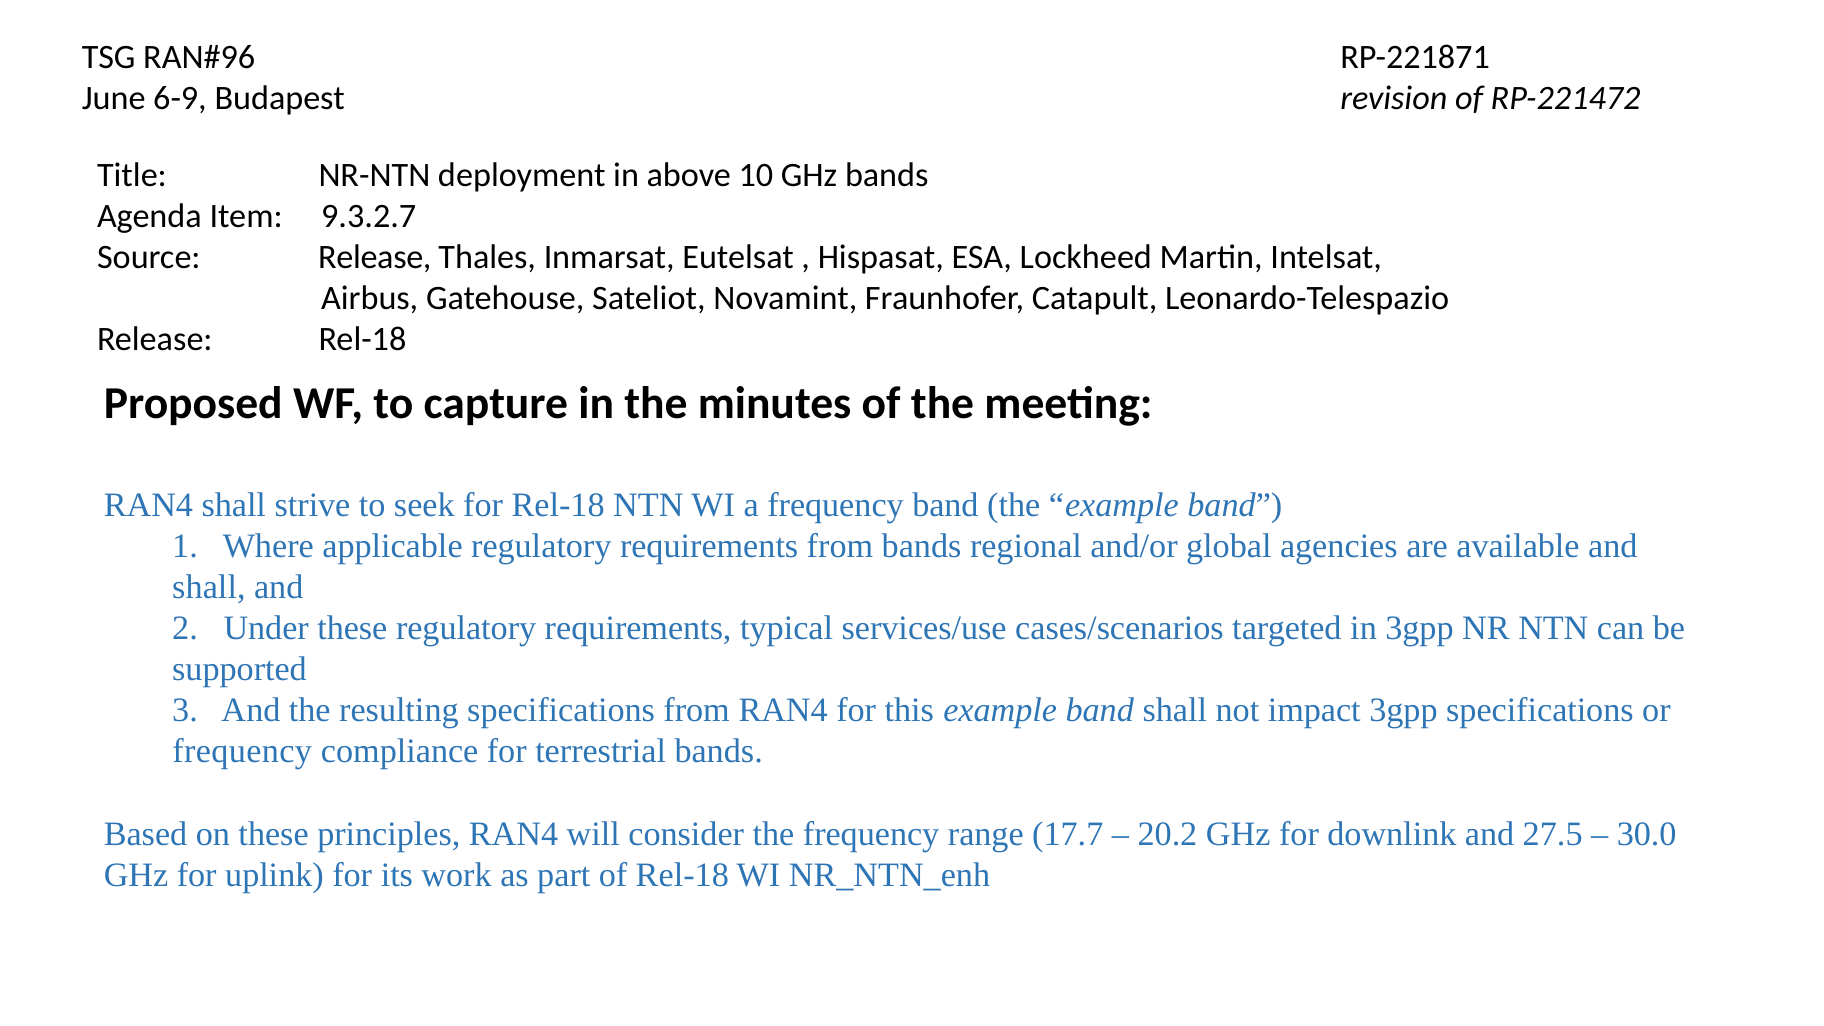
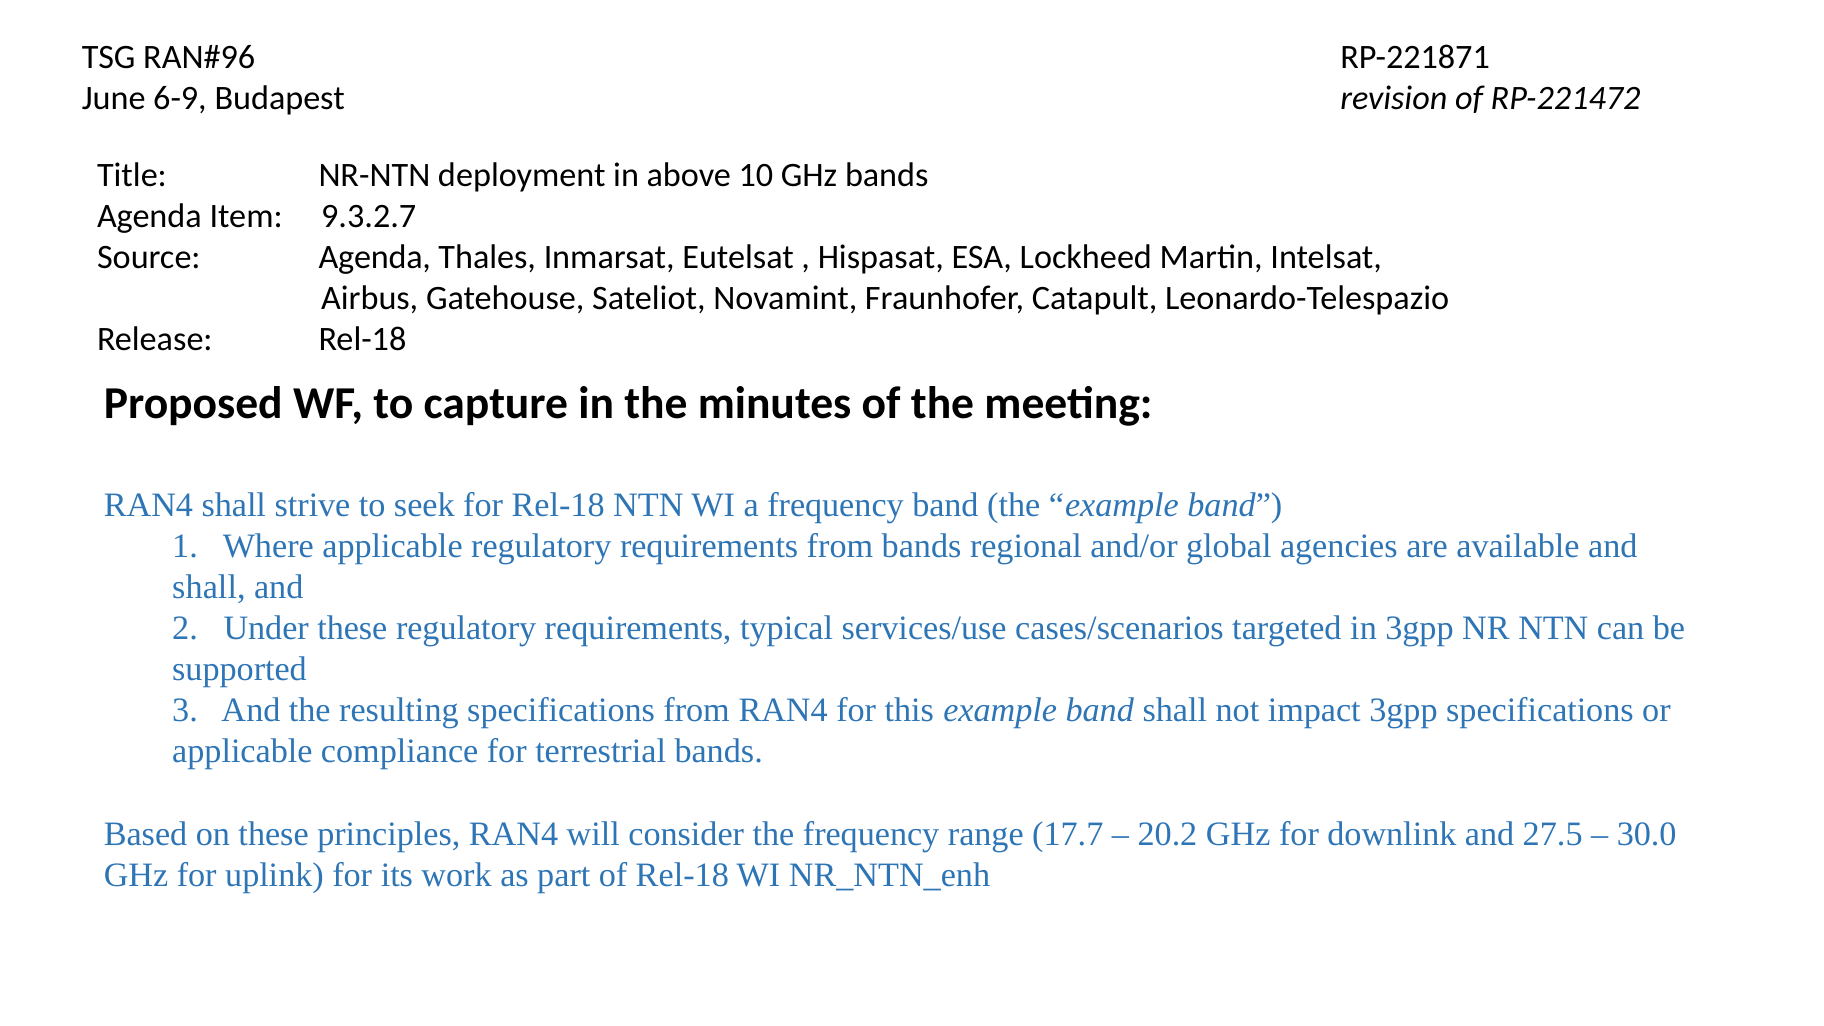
Source Release: Release -> Agenda
frequency at (242, 752): frequency -> applicable
